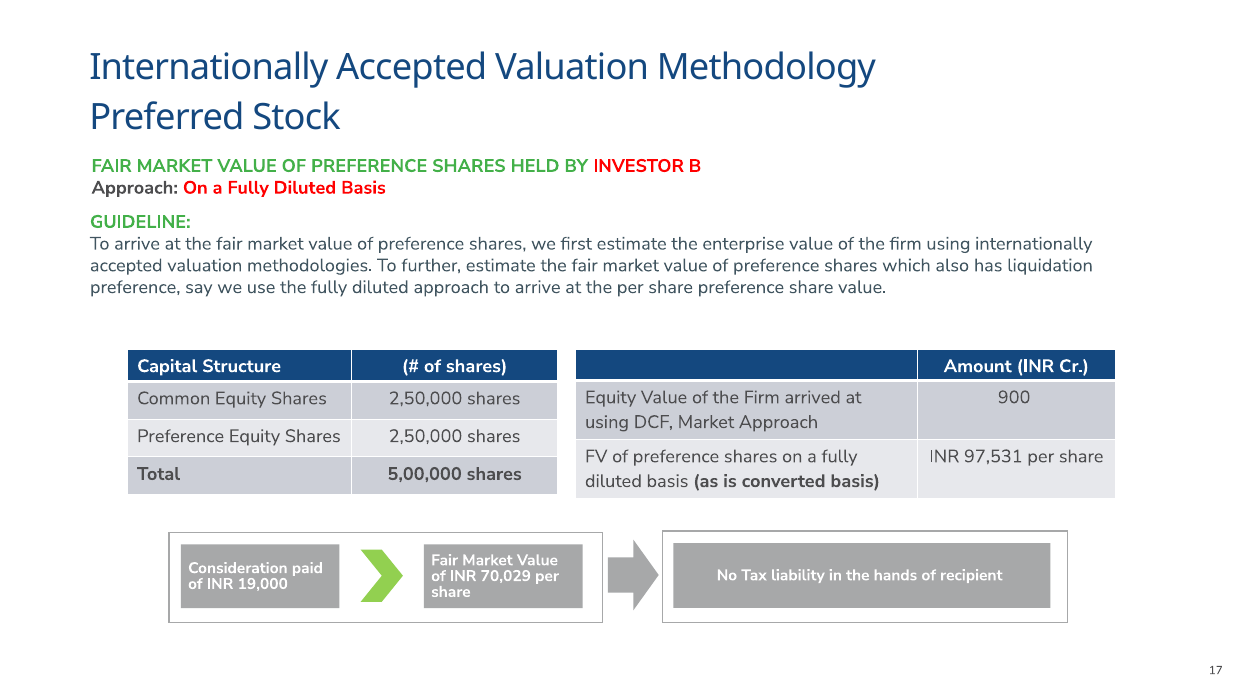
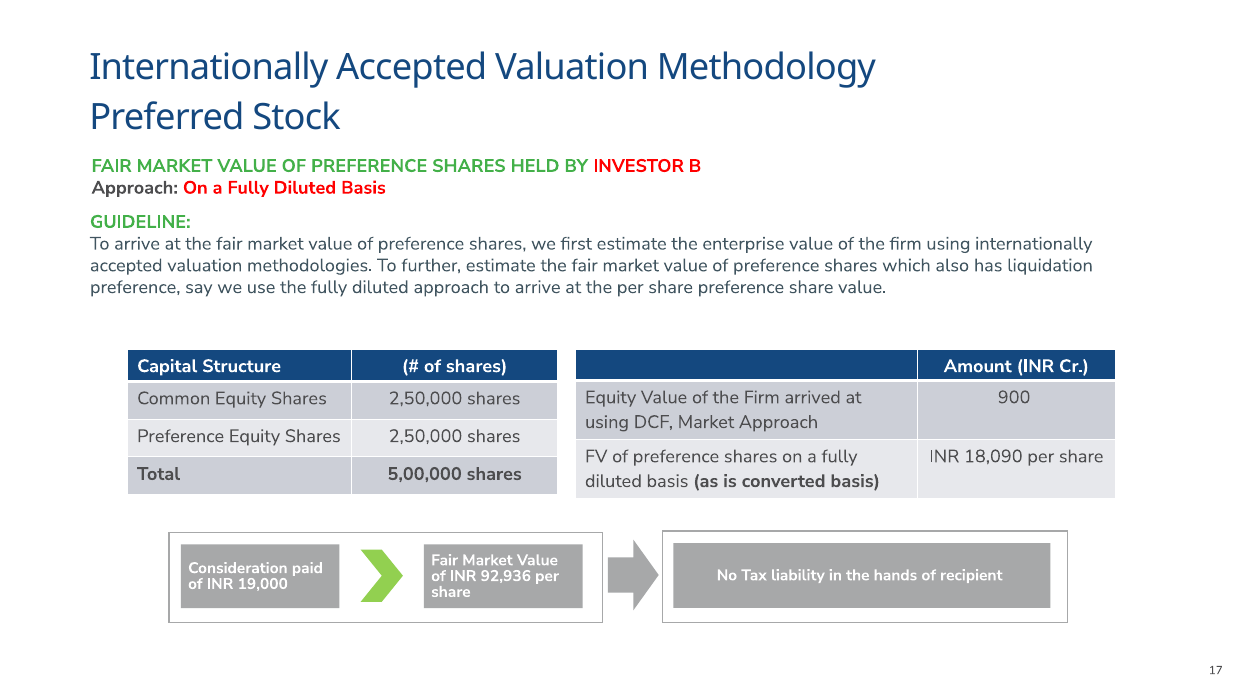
97,531: 97,531 -> 18,090
70,029: 70,029 -> 92,936
